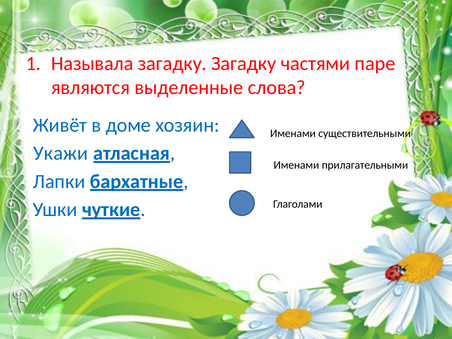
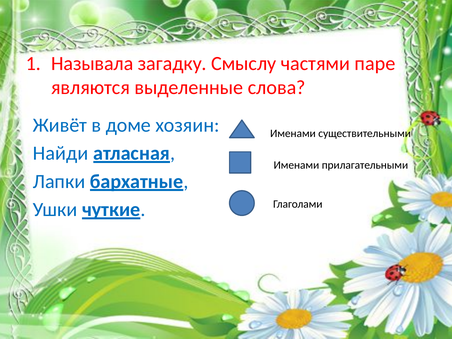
загадку Загадку: Загадку -> Смыслу
Укажи: Укажи -> Найди
